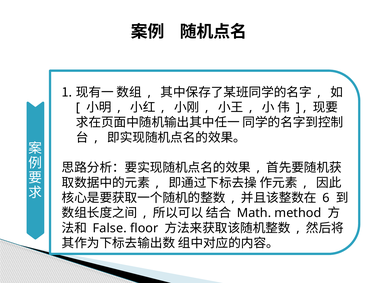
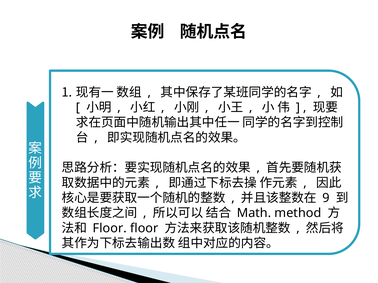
6: 6 -> 9
False at (110, 229): False -> Floor
